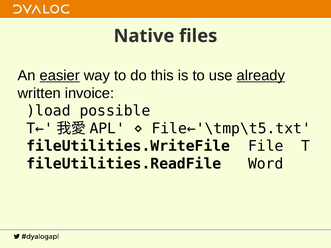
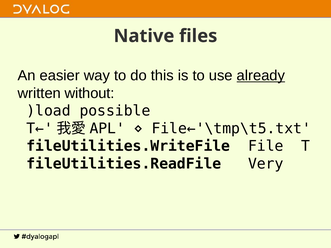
easier underline: present -> none
invoice: invoice -> without
Word: Word -> Very
